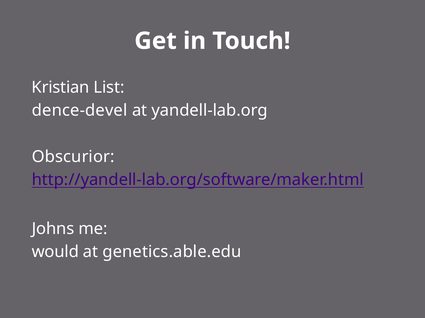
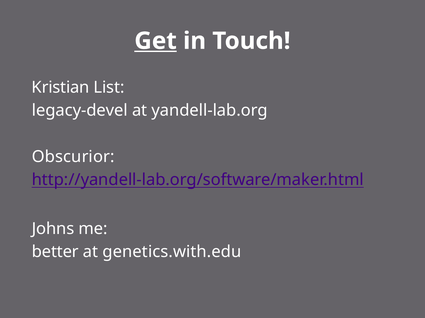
Get underline: none -> present
dence-devel: dence-devel -> legacy-devel
would: would -> better
genetics.able.edu: genetics.able.edu -> genetics.with.edu
